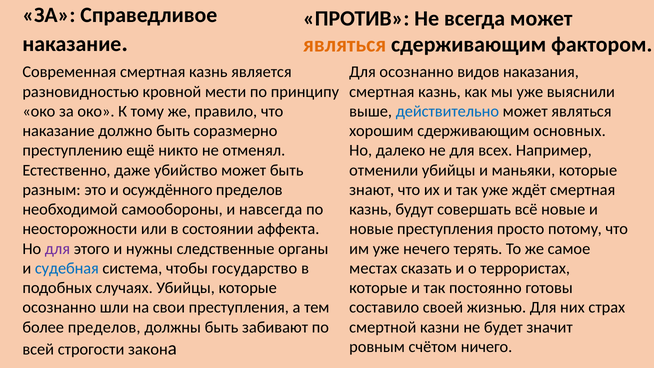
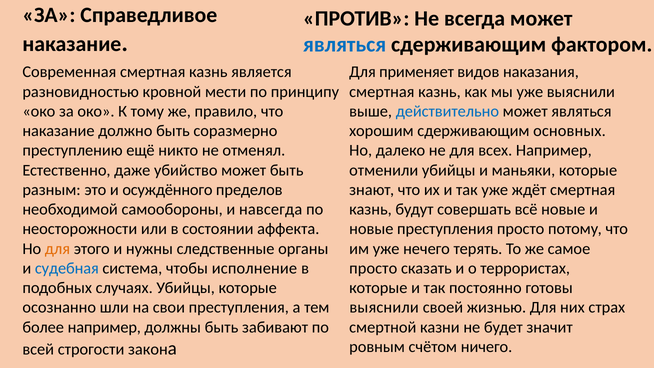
являться at (345, 45) colour: orange -> blue
Для осознанно: осознанно -> применяет
для at (57, 249) colour: purple -> orange
государство: государство -> исполнение
местах at (373, 268): местах -> просто
составило at (384, 307): составило -> выяснили
более пределов: пределов -> например
